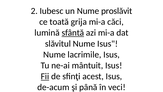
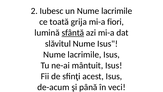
un Nume proslăvit: proslăvit -> lacrimile
căci: căci -> fiori
Fii underline: present -> none
